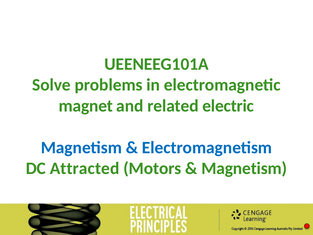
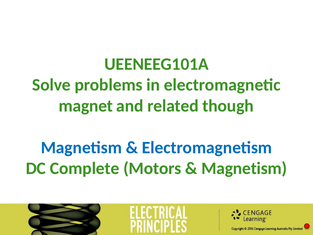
electric: electric -> though
Attracted: Attracted -> Complete
